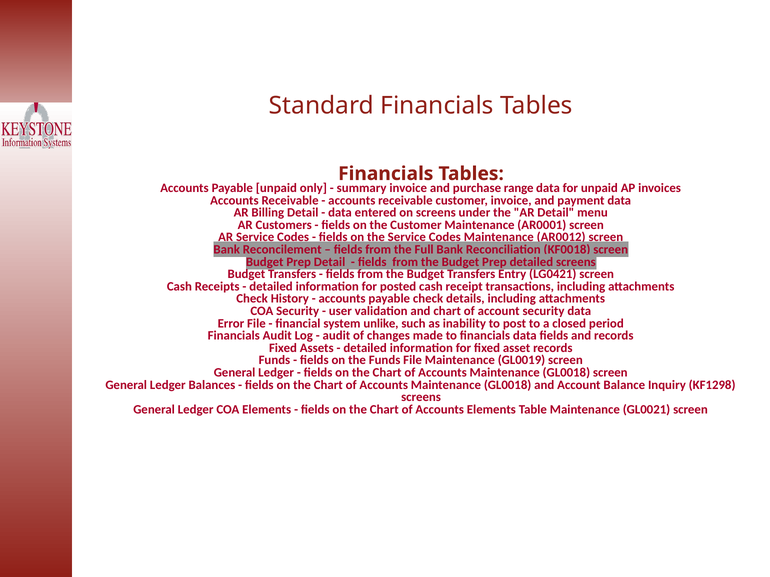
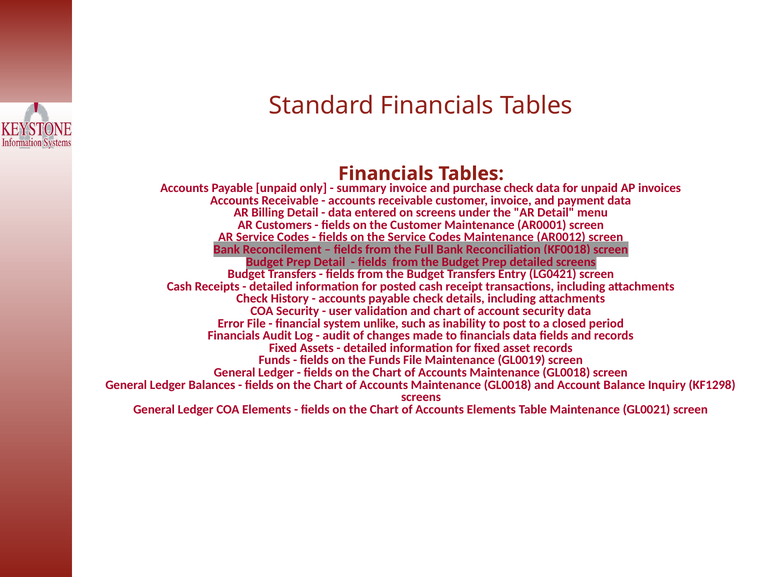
range at (519, 188): range -> check
